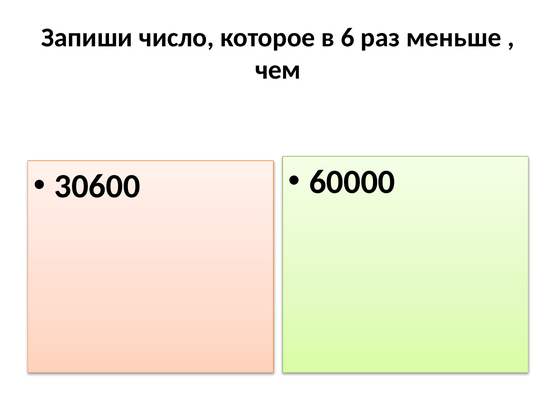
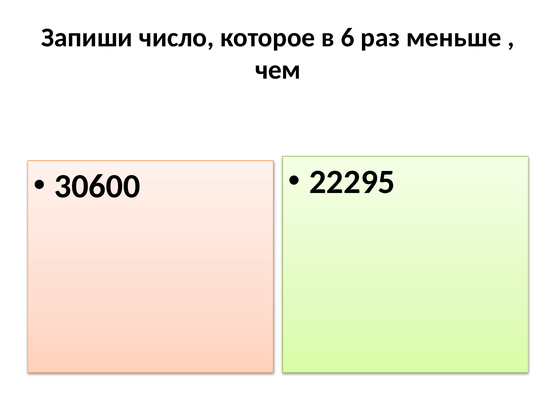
60000: 60000 -> 22295
